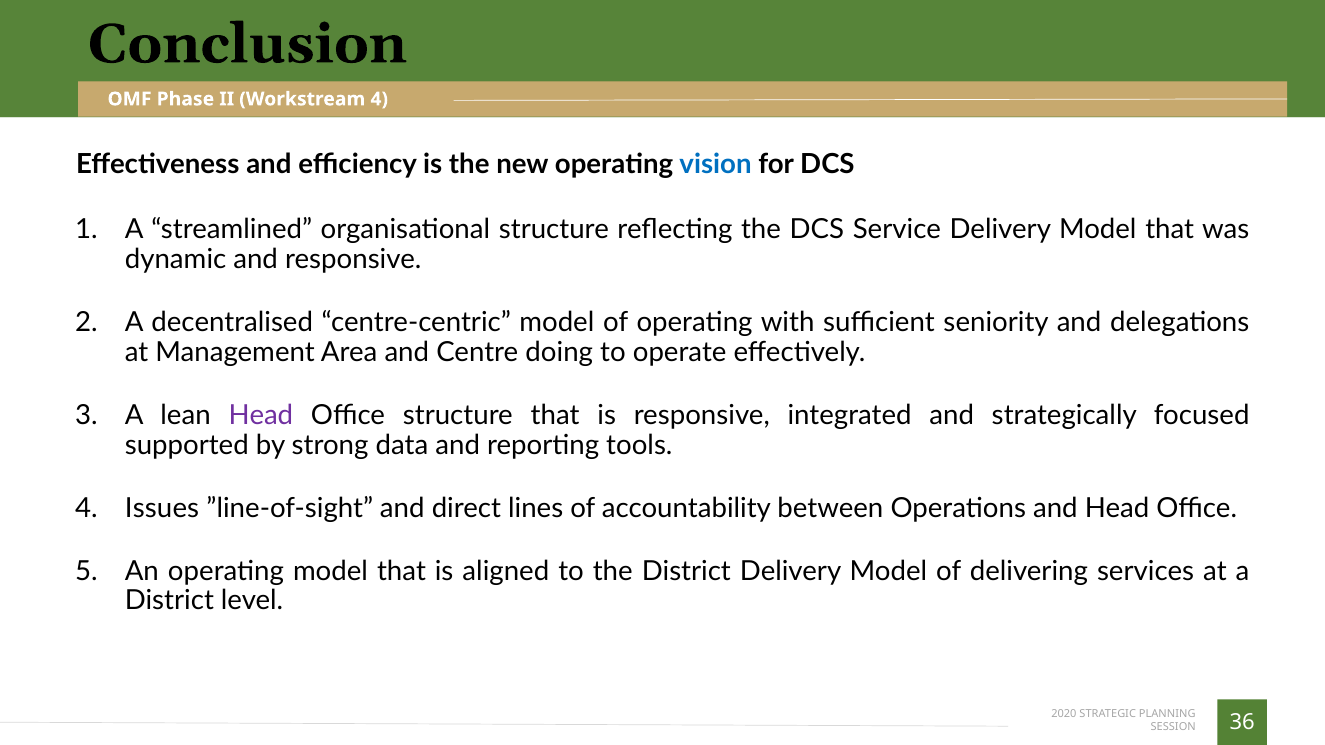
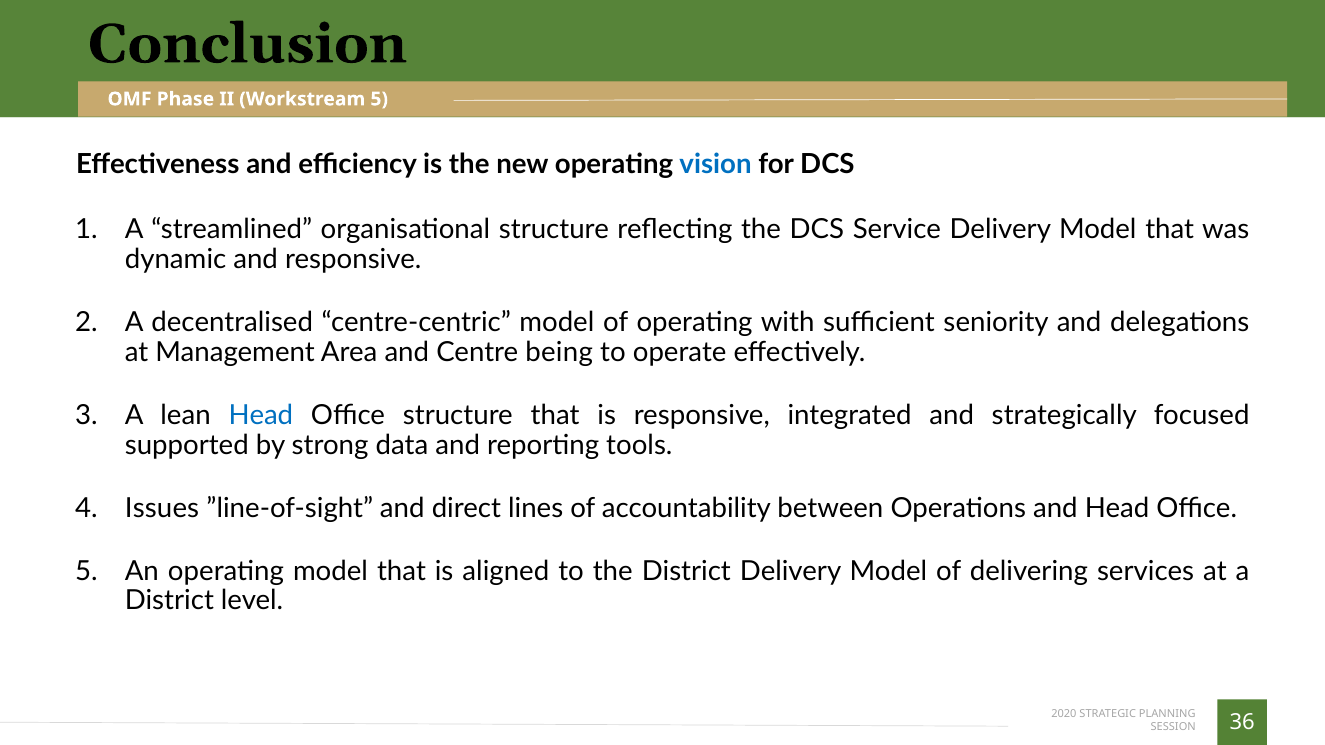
Workstream 4: 4 -> 5
doing: doing -> being
Head at (261, 415) colour: purple -> blue
